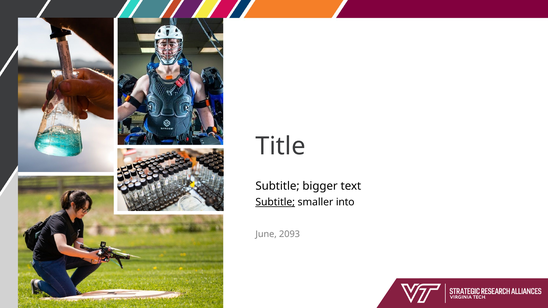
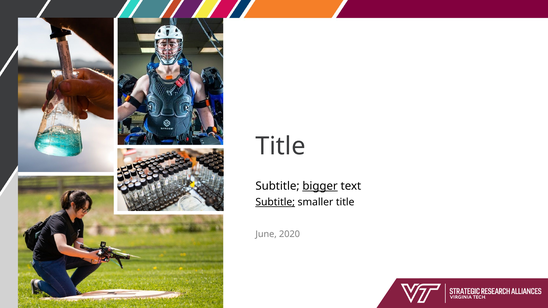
bigger underline: none -> present
smaller into: into -> title
2093: 2093 -> 2020
